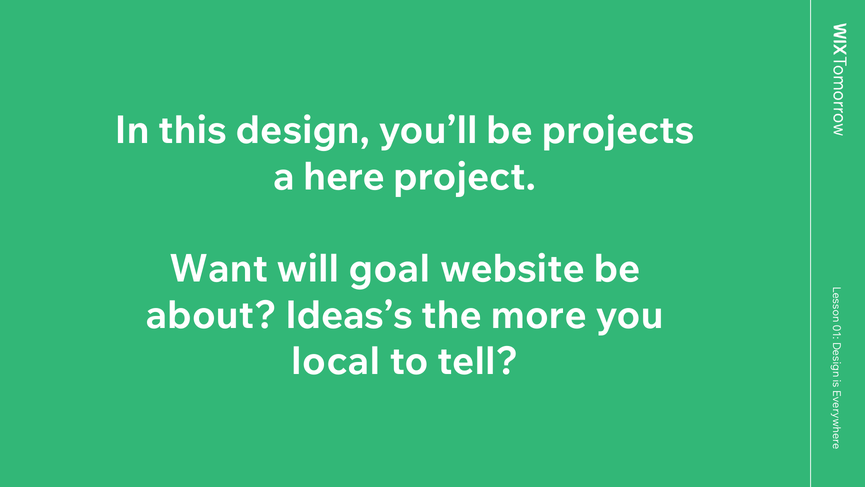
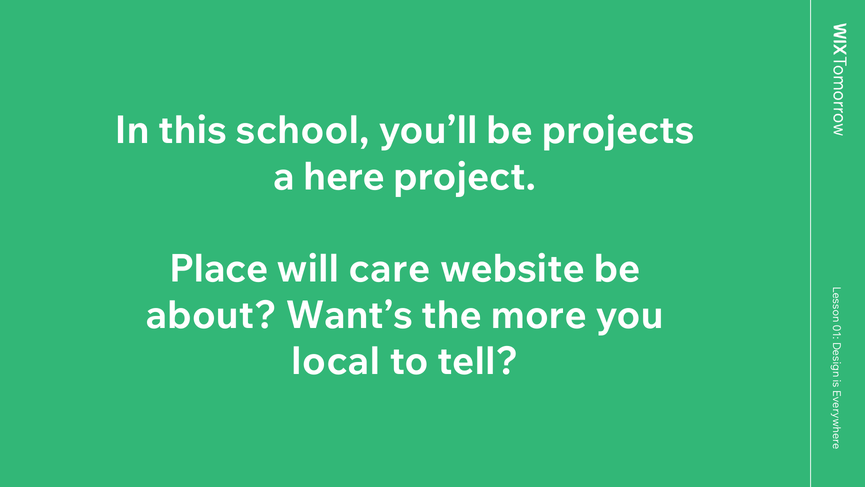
design: design -> school
Want: Want -> Place
goal: goal -> care
Ideas’s: Ideas’s -> Want’s
